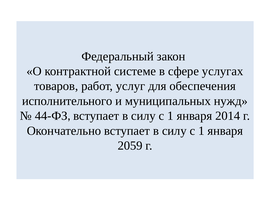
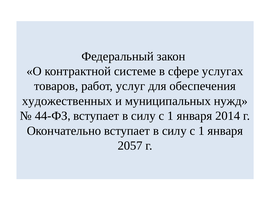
исполнительного: исполнительного -> художественных
2059: 2059 -> 2057
